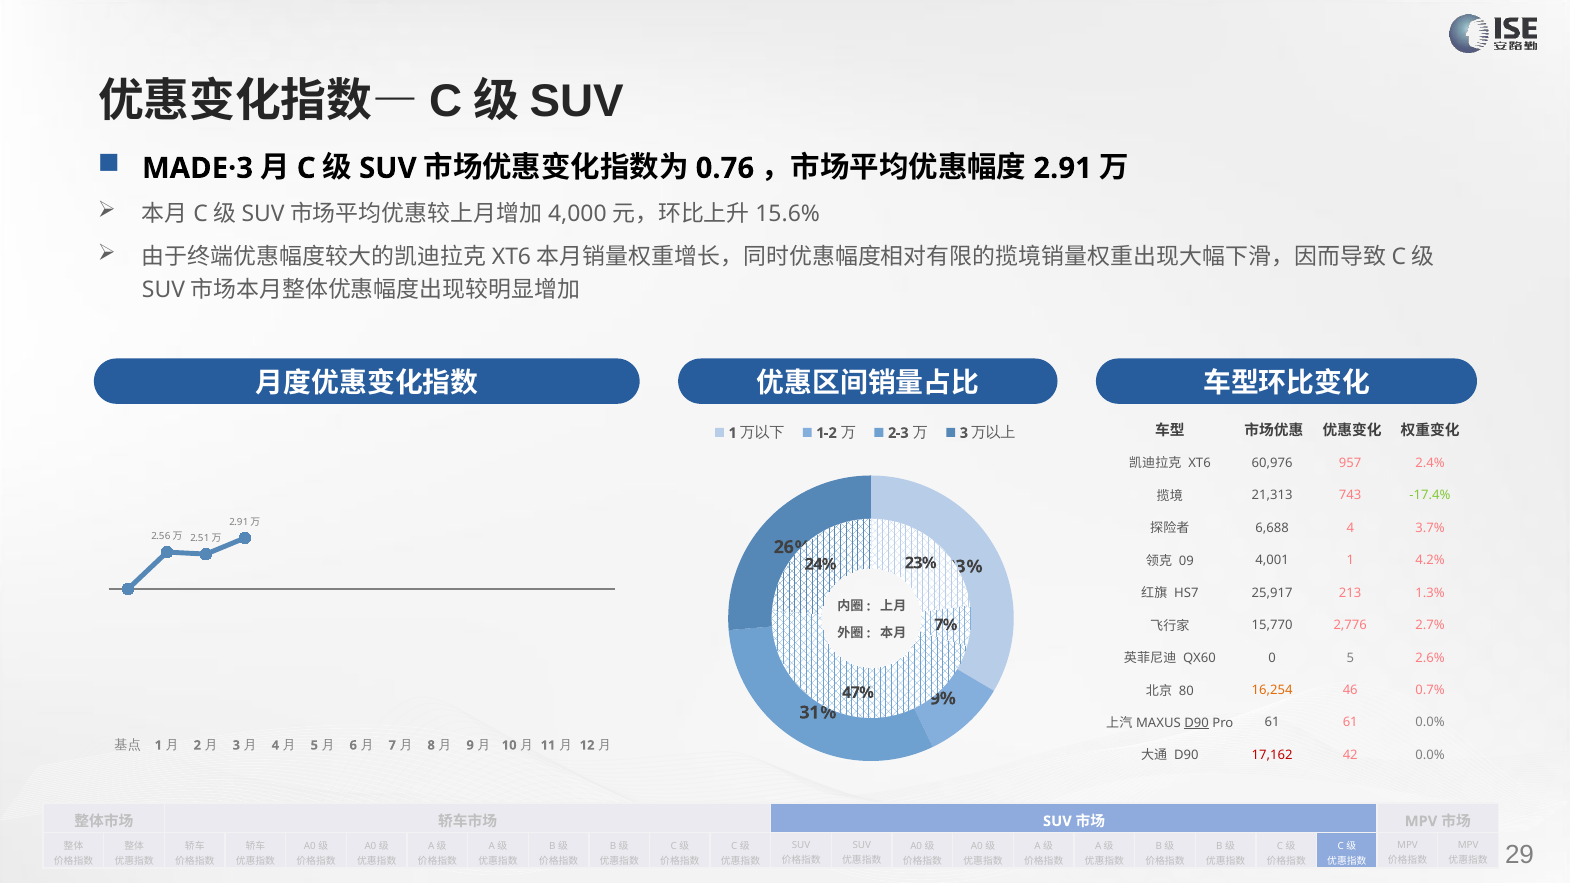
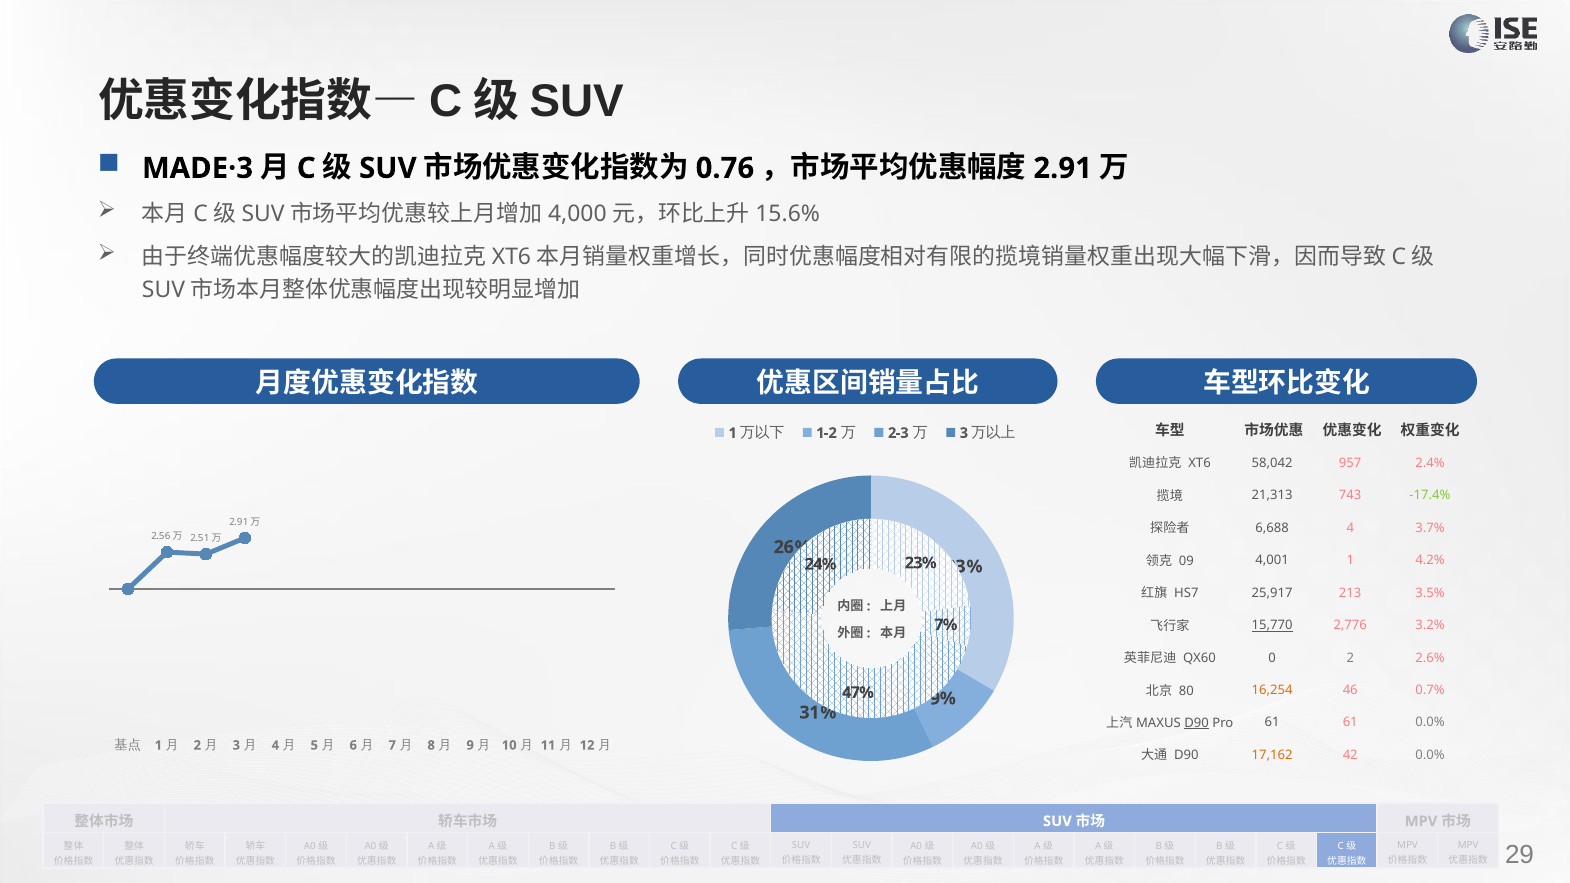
60,976: 60,976 -> 58,042
1.3%: 1.3% -> 3.5%
15,770 underline: none -> present
2.7%: 2.7% -> 3.2%
0 5: 5 -> 2
17,162 colour: red -> orange
